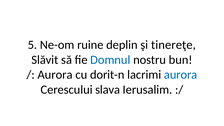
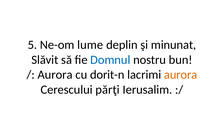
ruine: ruine -> lume
tinereţe: tinereţe -> minunat
aurora at (181, 75) colour: blue -> orange
slava: slava -> părţi
